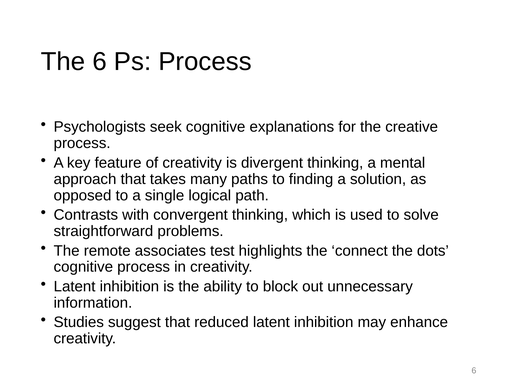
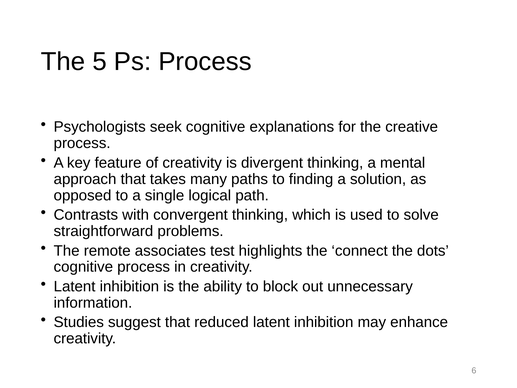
The 6: 6 -> 5
